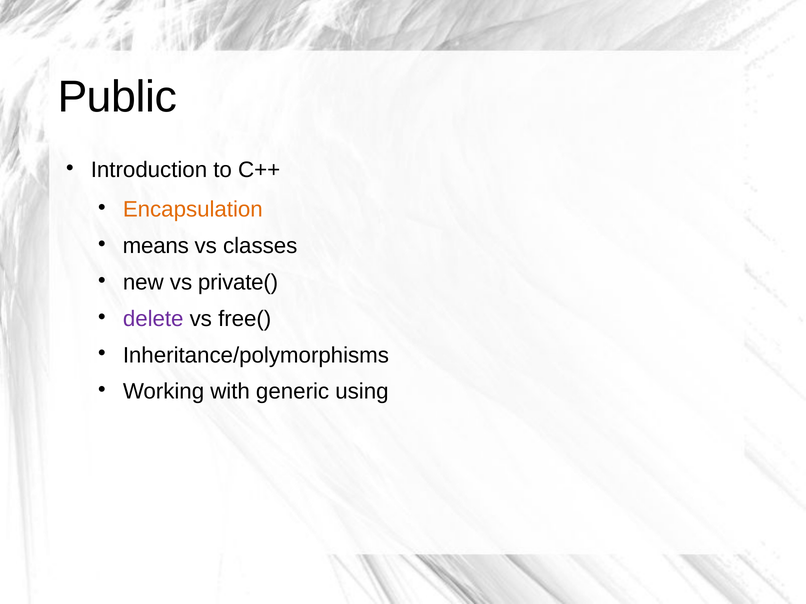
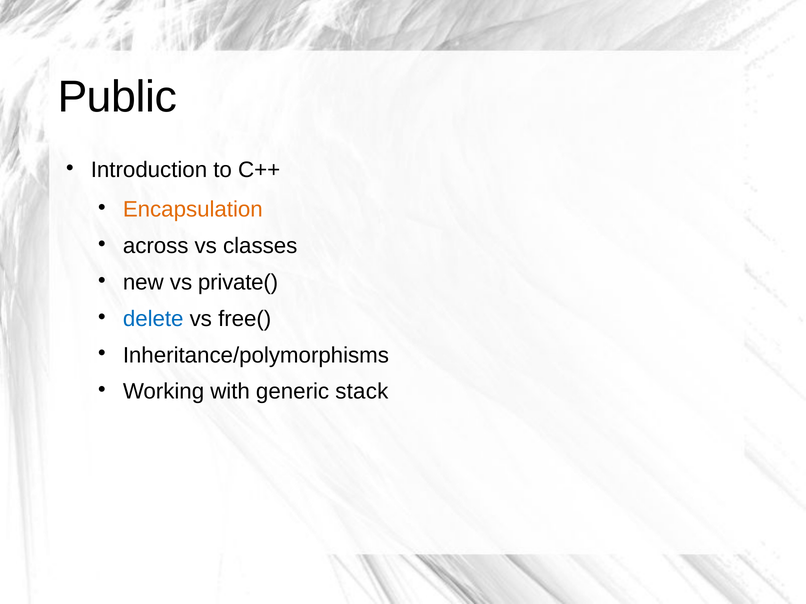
means: means -> across
delete colour: purple -> blue
using: using -> stack
